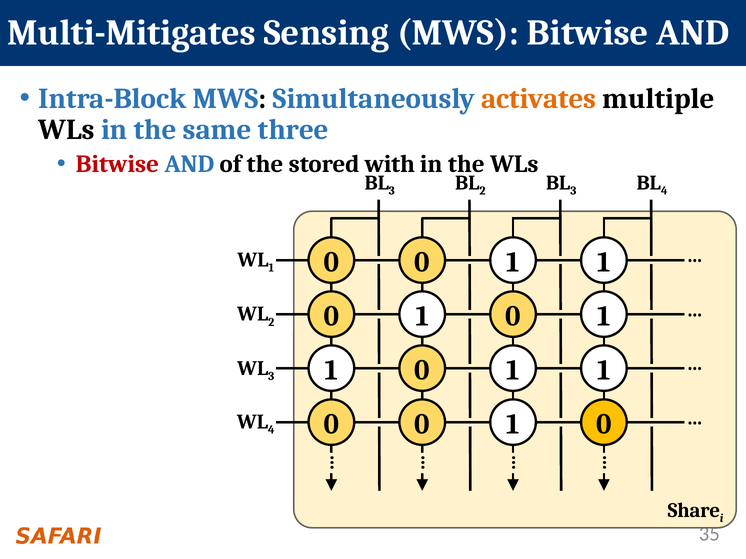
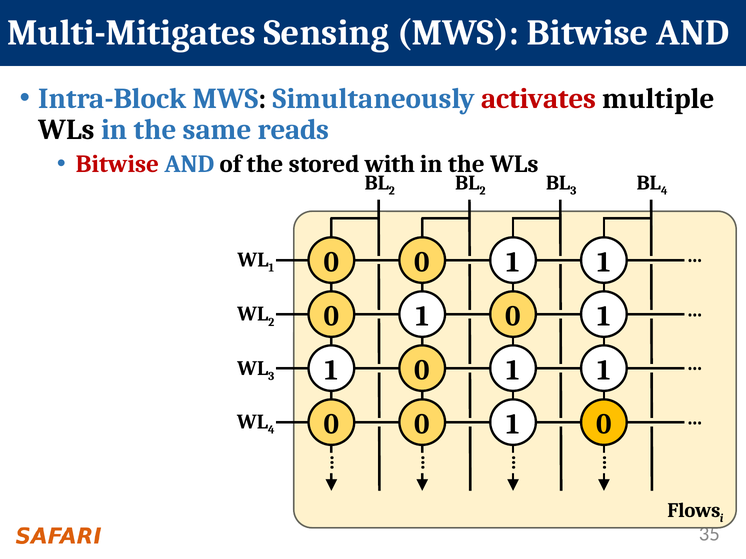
activates colour: orange -> red
three: three -> reads
3 at (392, 191): 3 -> 2
Share: Share -> Flows
